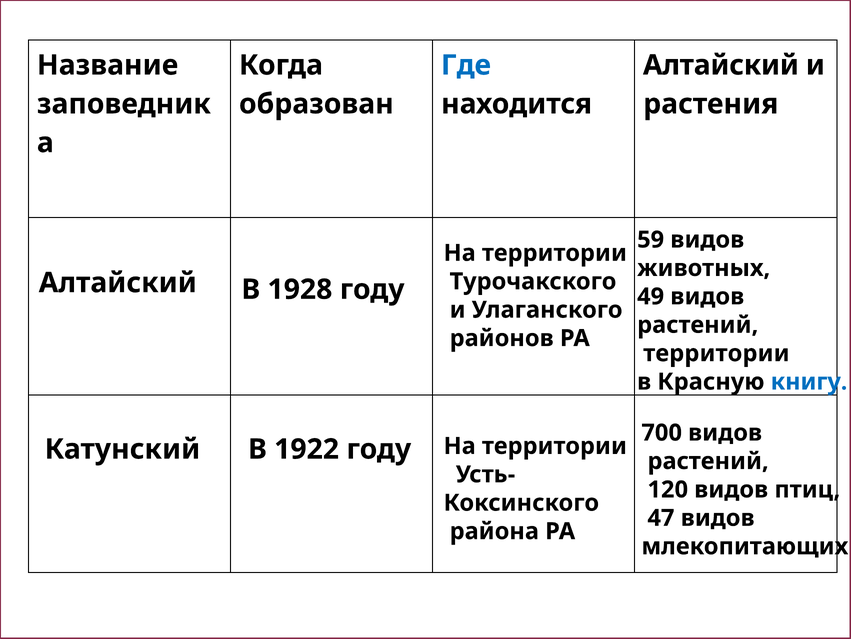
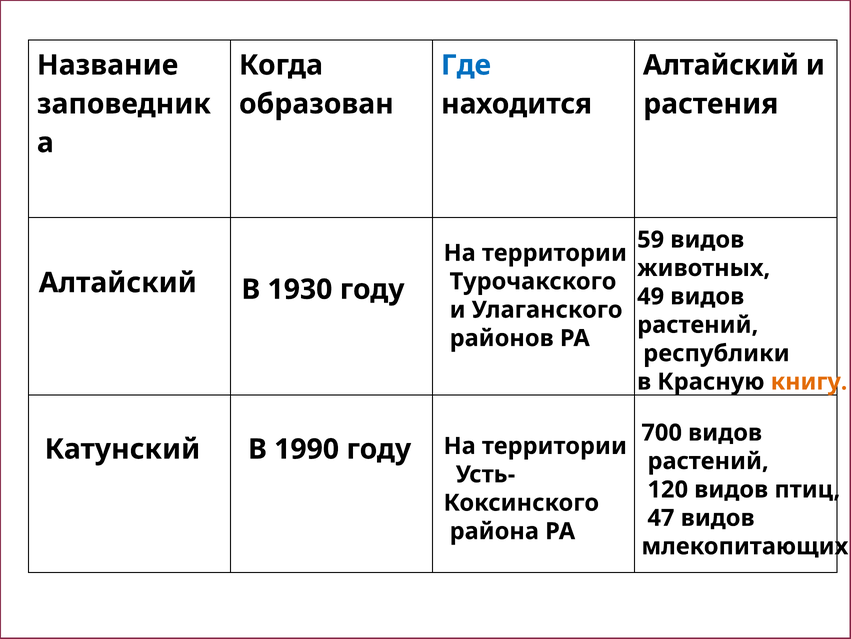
1928: 1928 -> 1930
территории at (716, 353): территории -> республики
книгу colour: blue -> orange
1922: 1922 -> 1990
